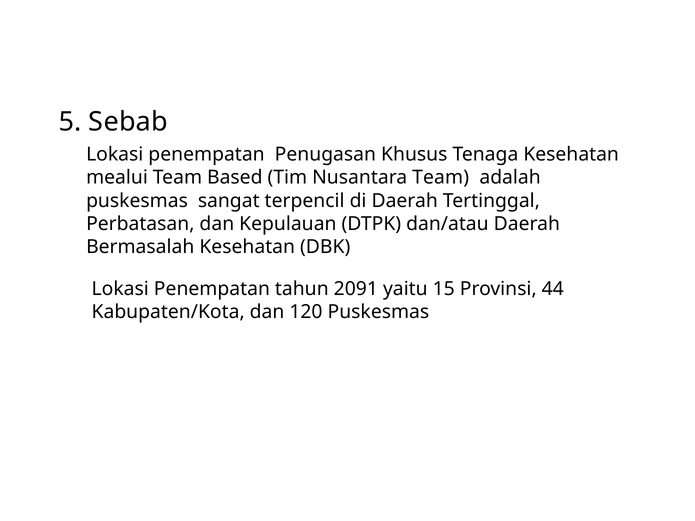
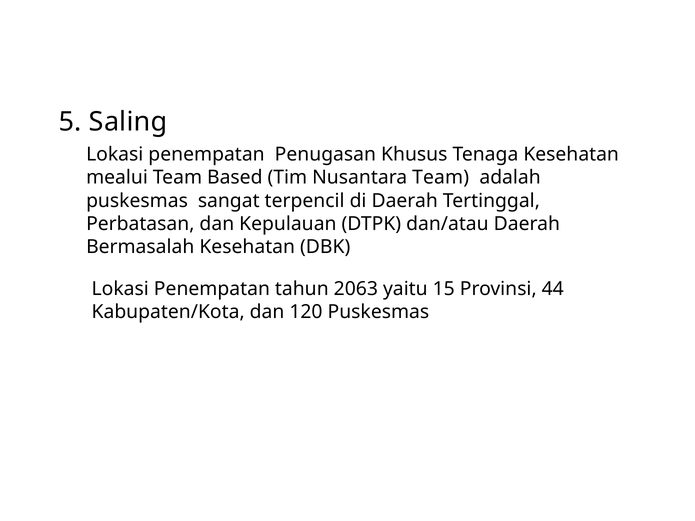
Sebab: Sebab -> Saling
2091: 2091 -> 2063
